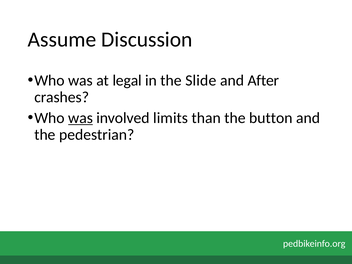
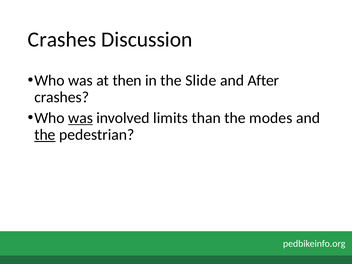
Assume at (62, 39): Assume -> Crashes
legal: legal -> then
button: button -> modes
the at (45, 135) underline: none -> present
